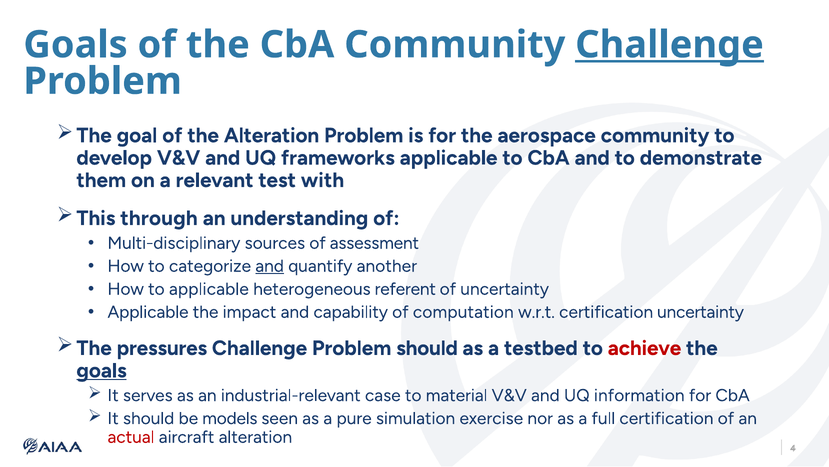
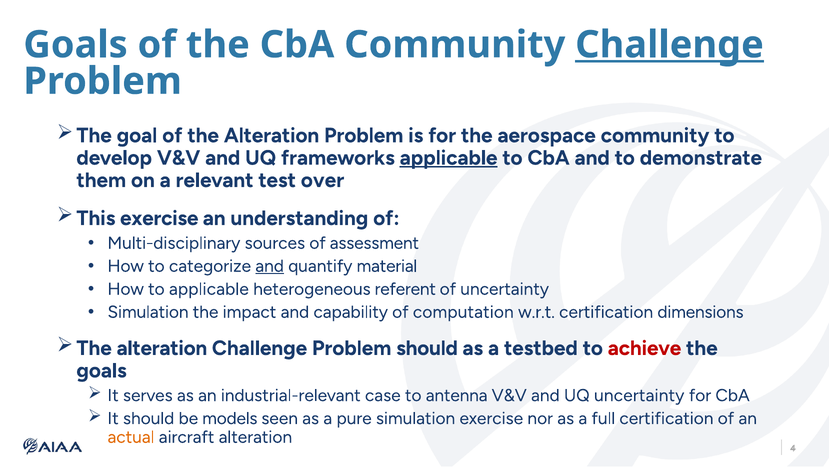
applicable at (449, 158) underline: none -> present
with: with -> over
through at (159, 218): through -> exercise
another: another -> material
Applicable at (148, 312): Applicable -> Simulation
certification uncertainty: uncertainty -> dimensions
pressures at (162, 348): pressures -> alteration
goals at (102, 370) underline: present -> none
material: material -> antenna
UQ information: information -> uncertainty
actual colour: red -> orange
